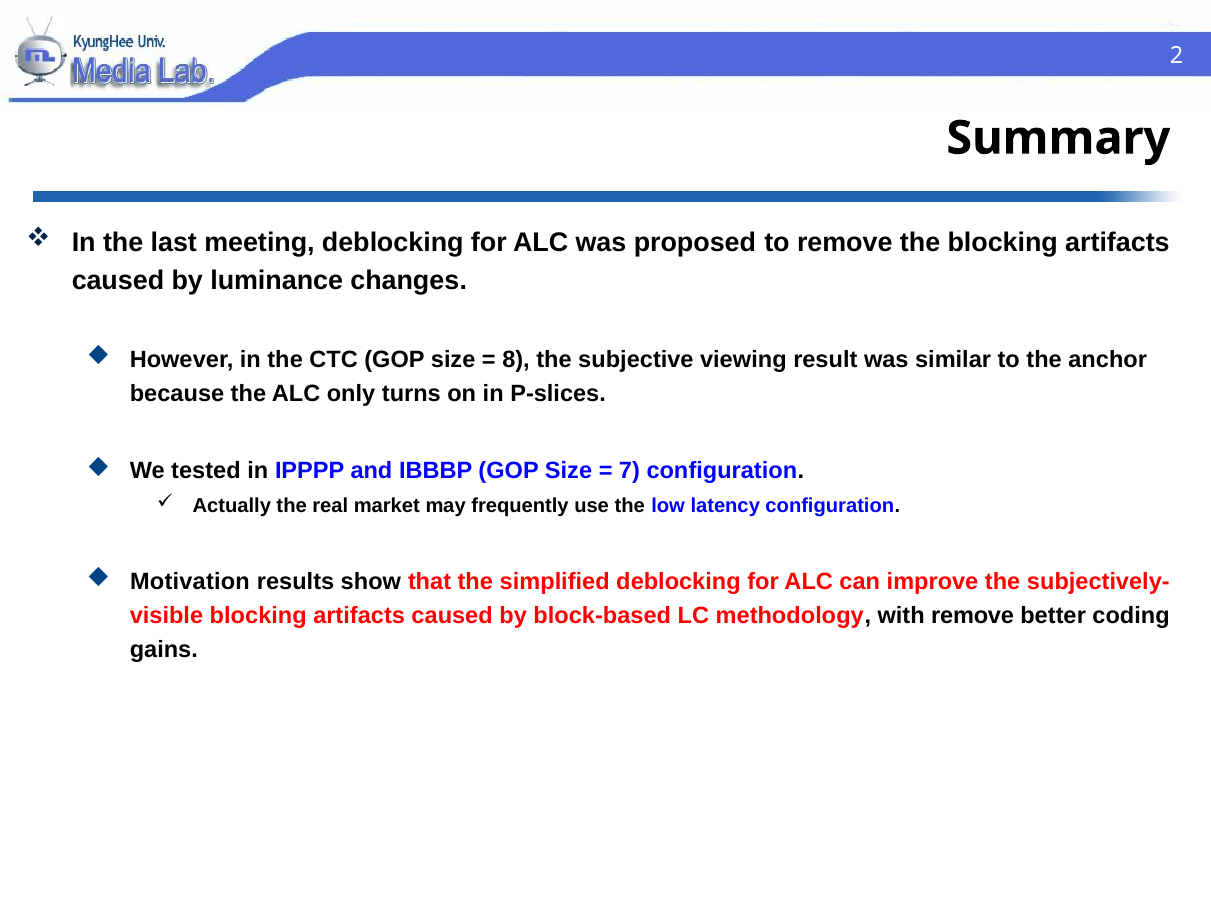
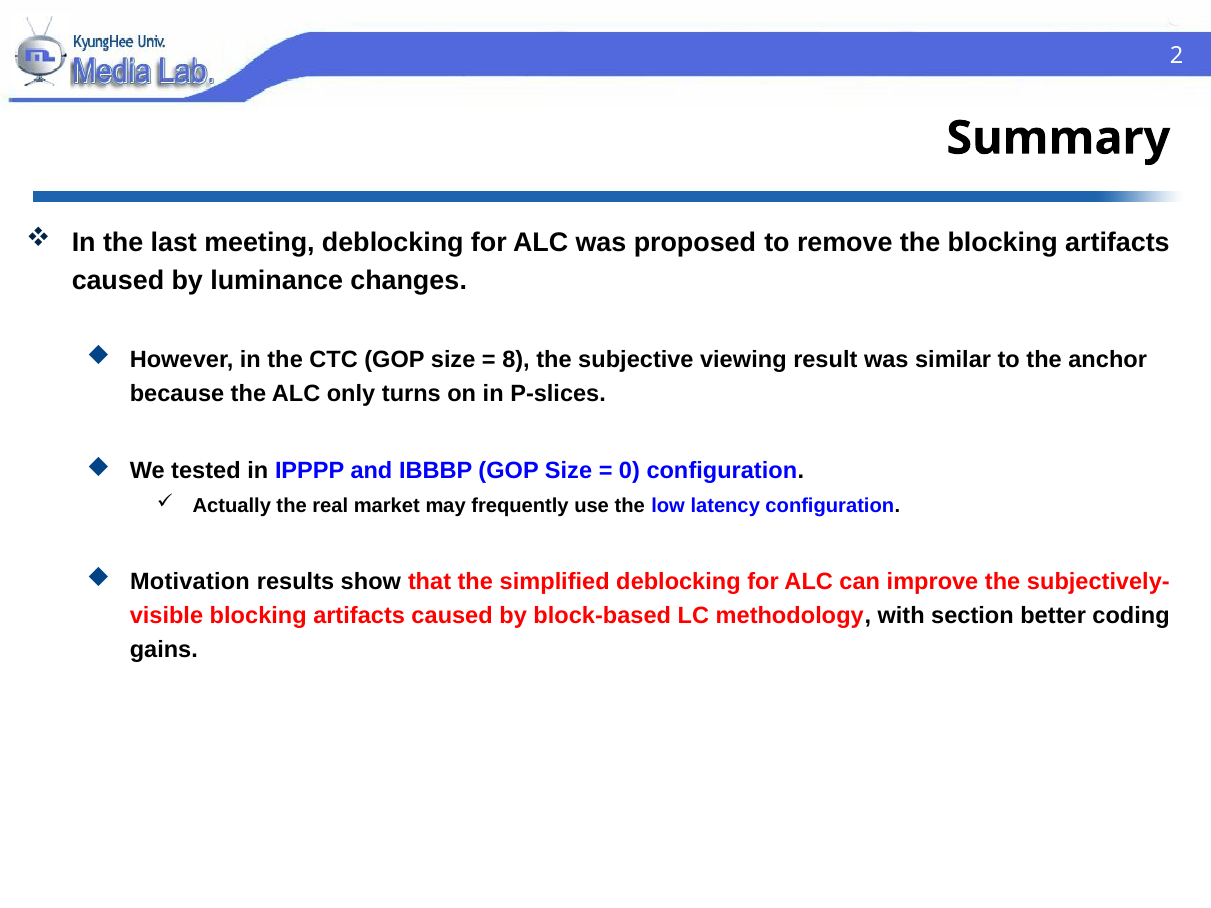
7: 7 -> 0
with remove: remove -> section
